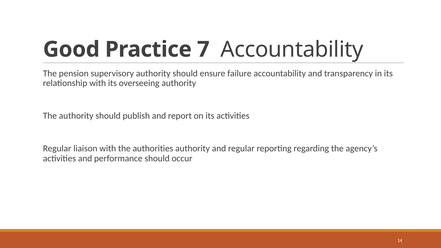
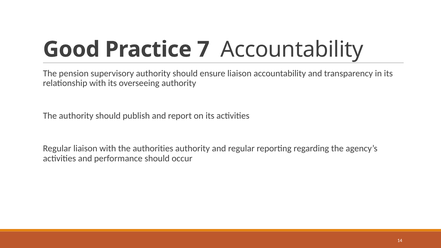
ensure failure: failure -> liaison
